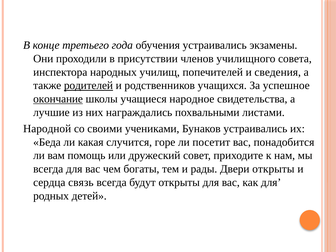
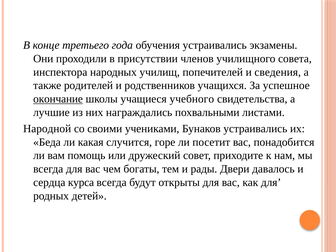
родителей underline: present -> none
народное: народное -> учебного
Двери открыты: открыты -> давалось
связь: связь -> курса
